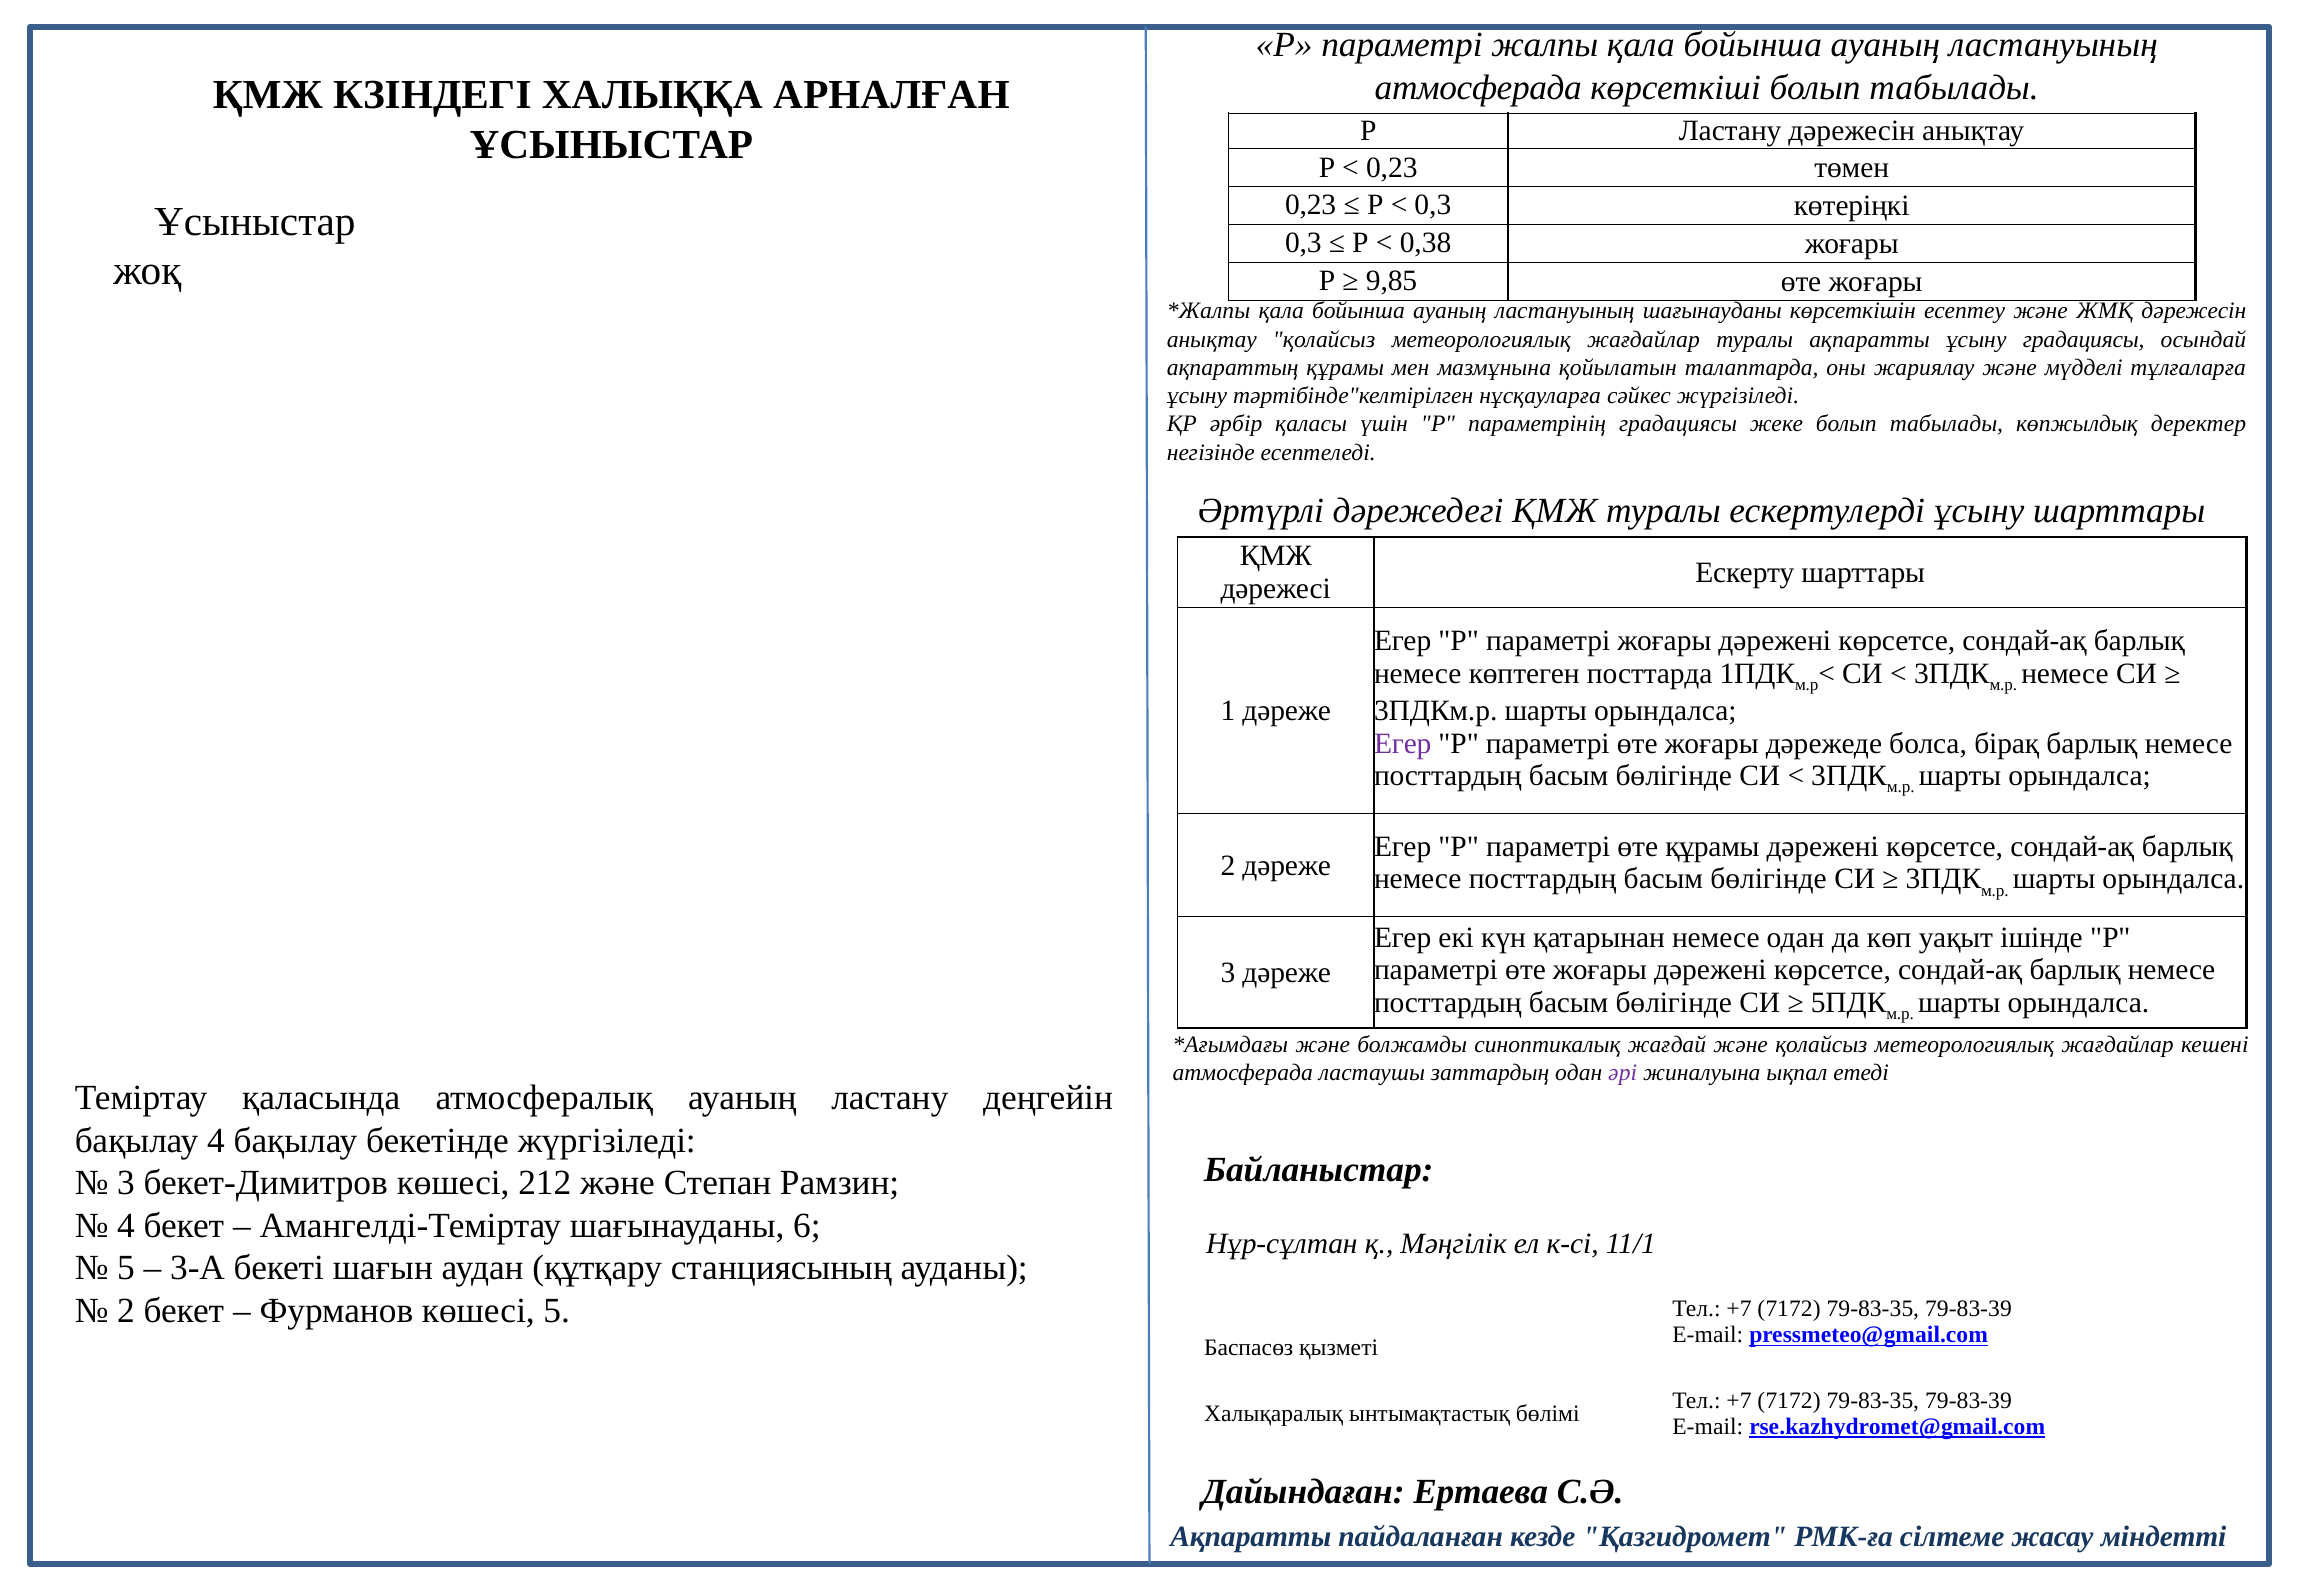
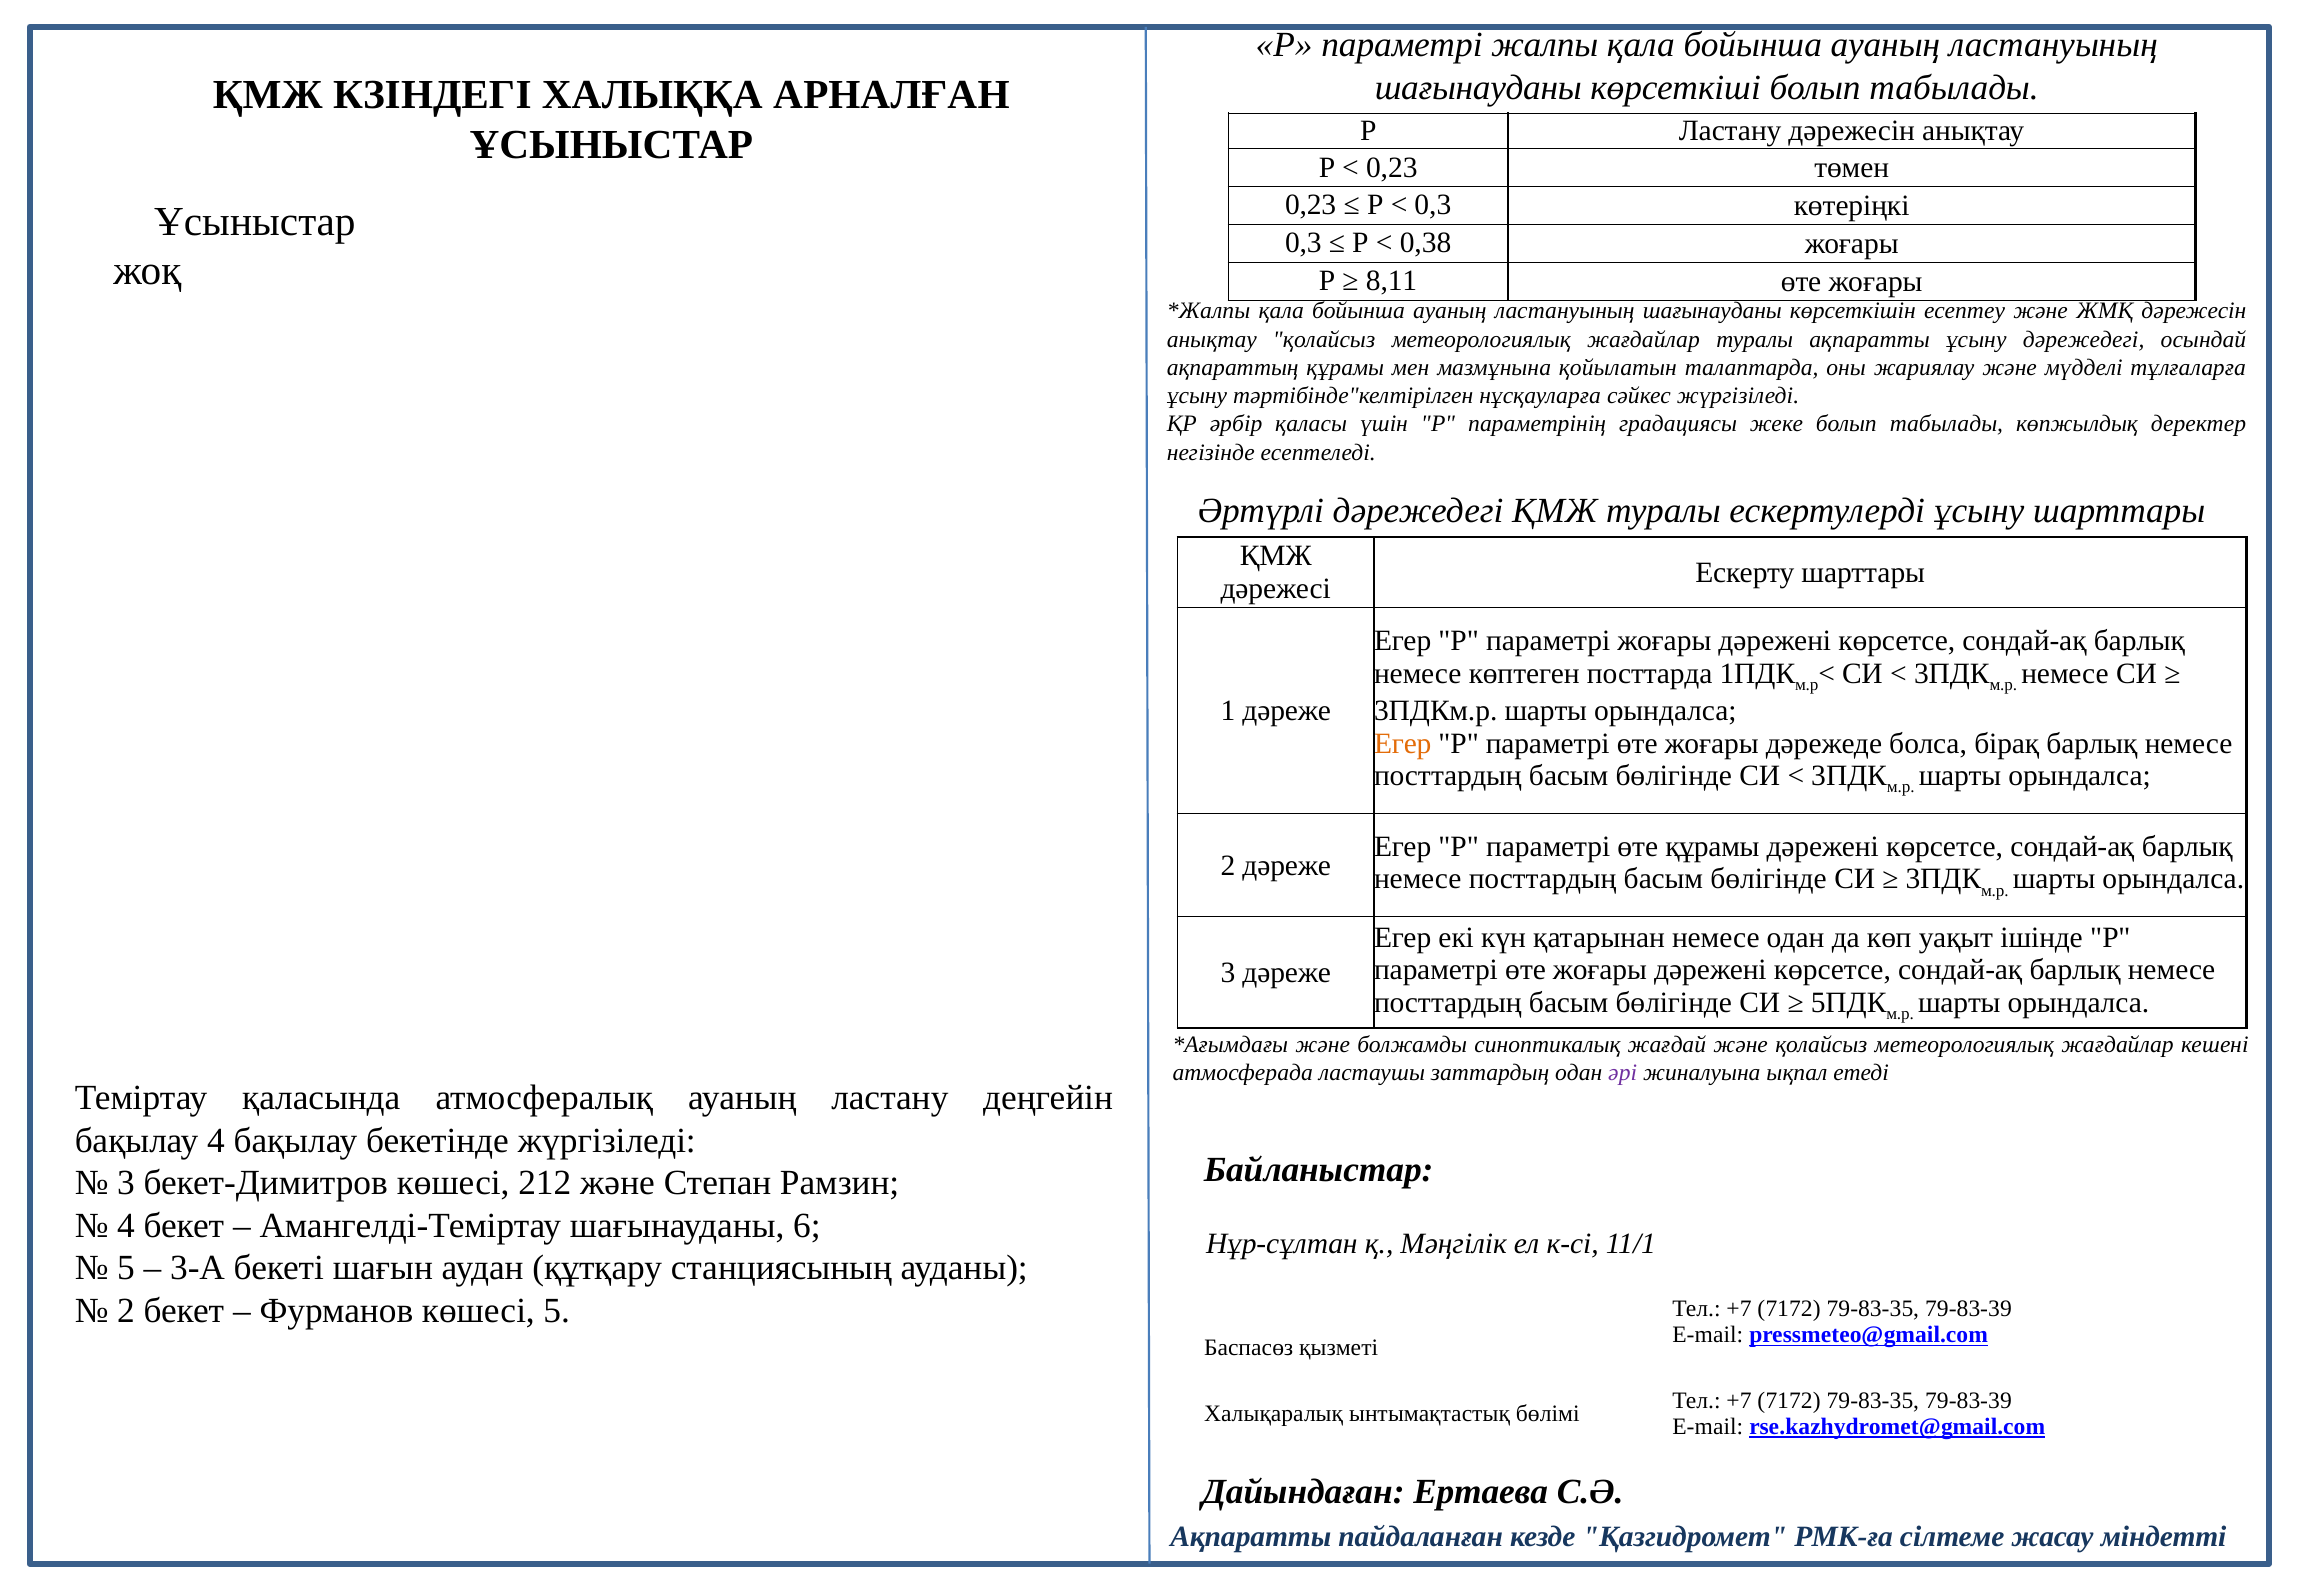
атмосферада at (1478, 88): атмосферада -> шағынауданы
9,85: 9,85 -> 8,11
ұсыну градациясы: градациясы -> дәрежедегі
Егер at (1403, 744) colour: purple -> orange
